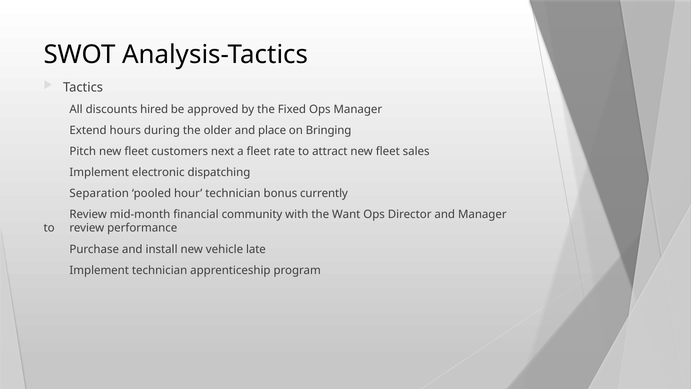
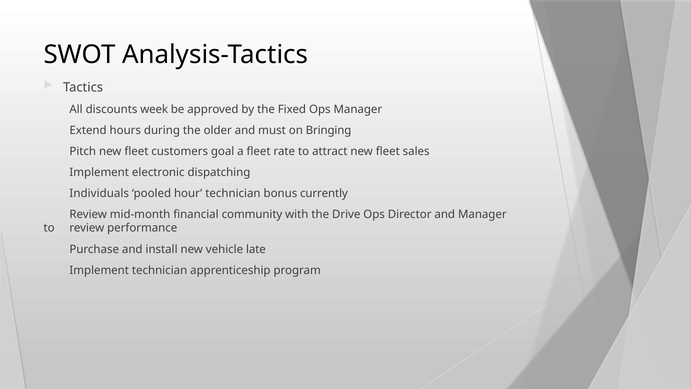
hired: hired -> week
place: place -> must
next: next -> goal
Separation: Separation -> Individuals
Want: Want -> Drive
